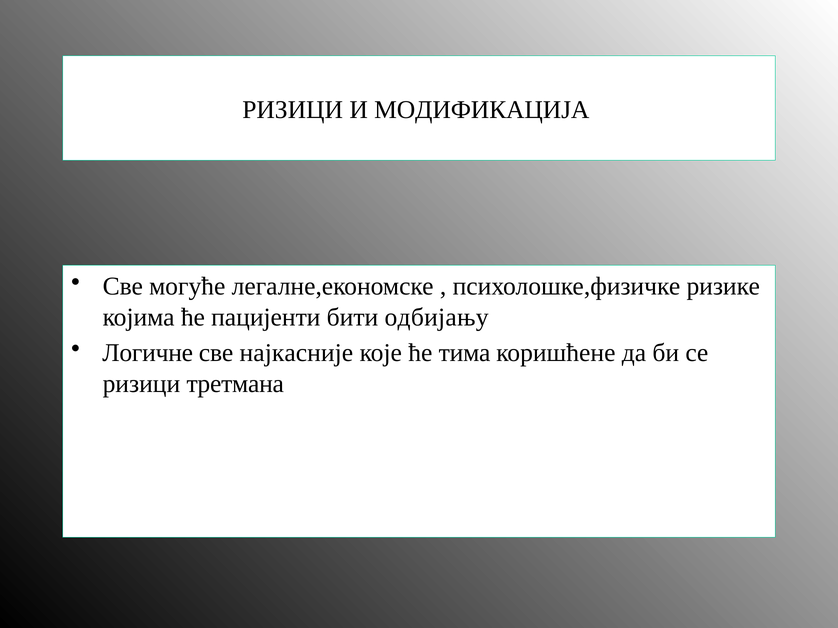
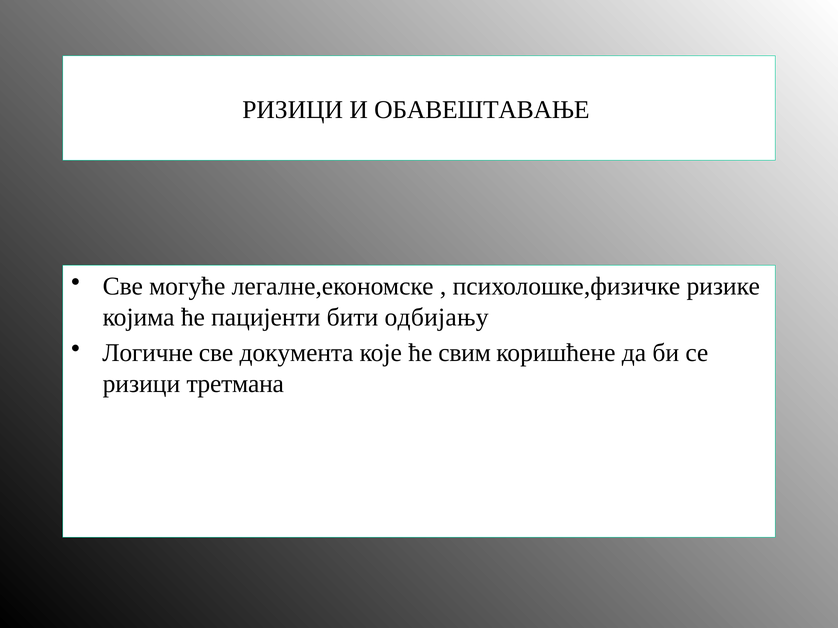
МОДИФИКАЦИЈА: МОДИФИКАЦИЈА -> ОБАВЕШТАВАЊЕ
најкасније: најкасније -> документа
тима: тима -> свим
